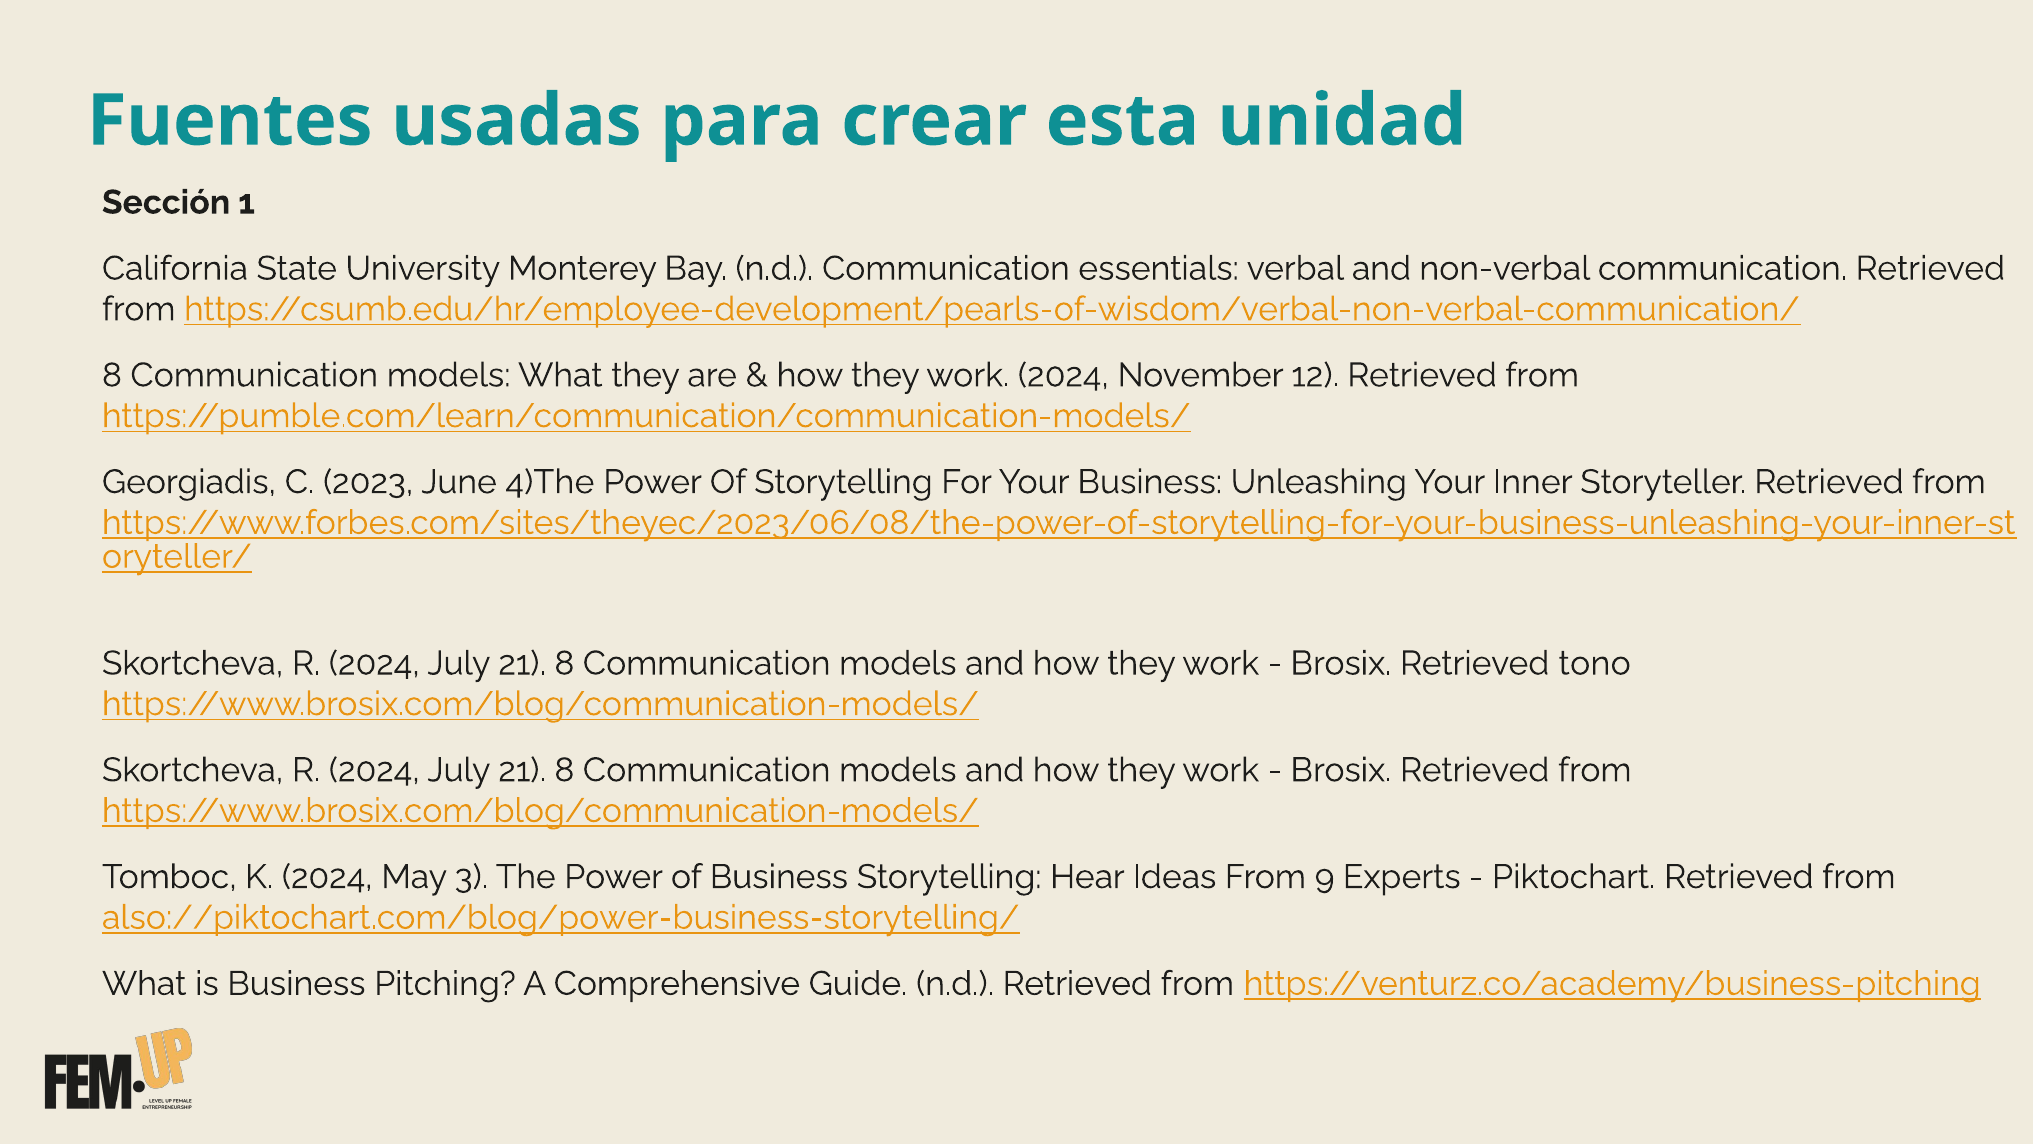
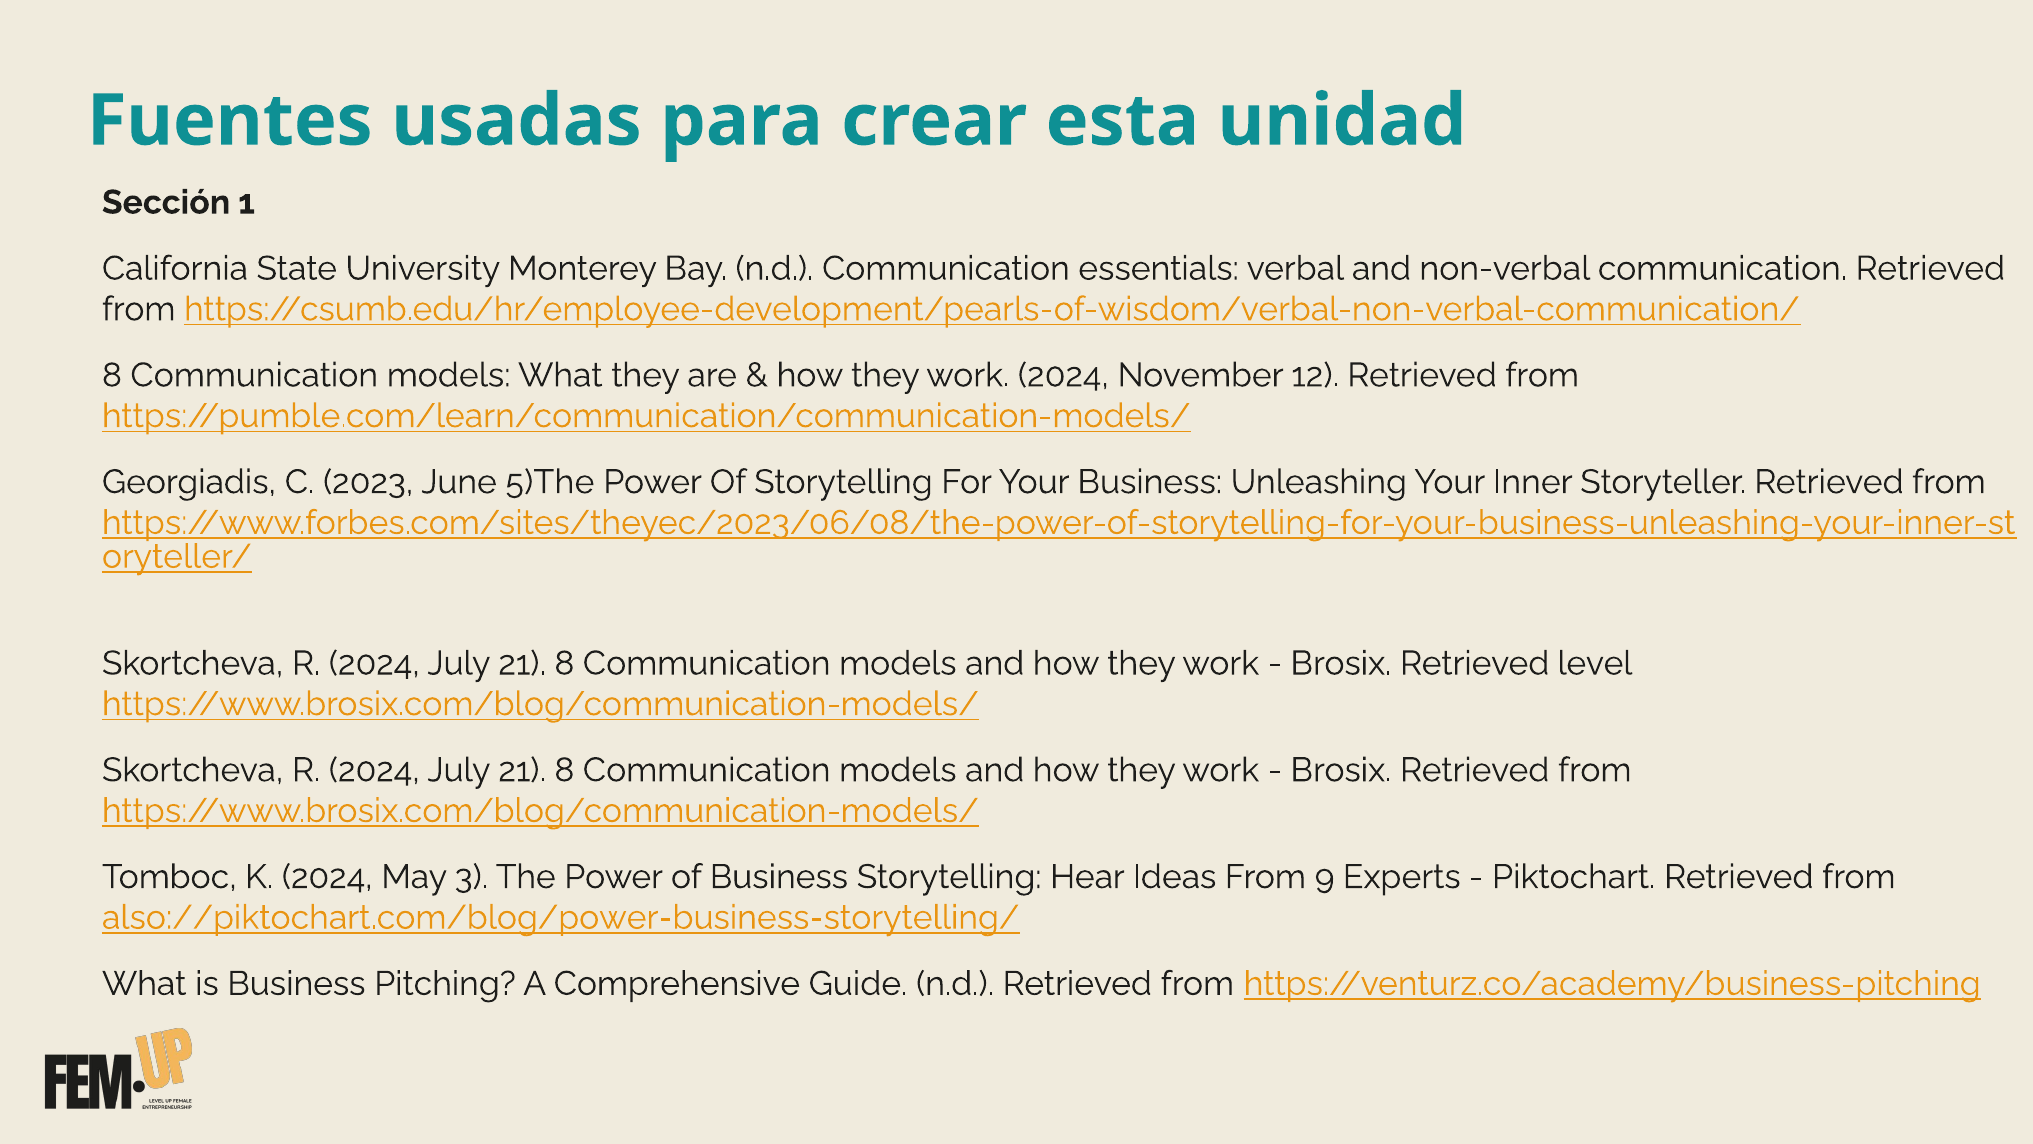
4)The: 4)The -> 5)The
tono: tono -> level
